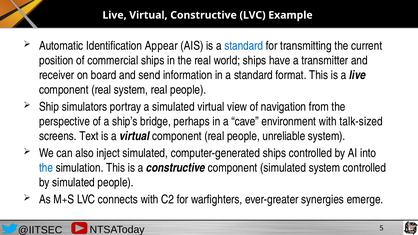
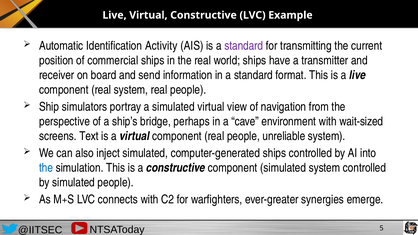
Appear: Appear -> Activity
standard at (244, 46) colour: blue -> purple
talk-sized: talk-sized -> wait-sized
